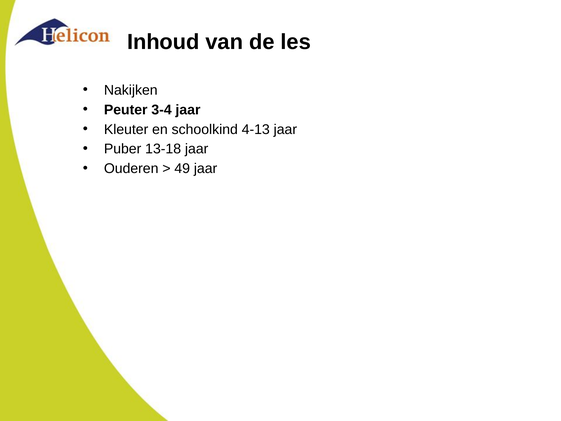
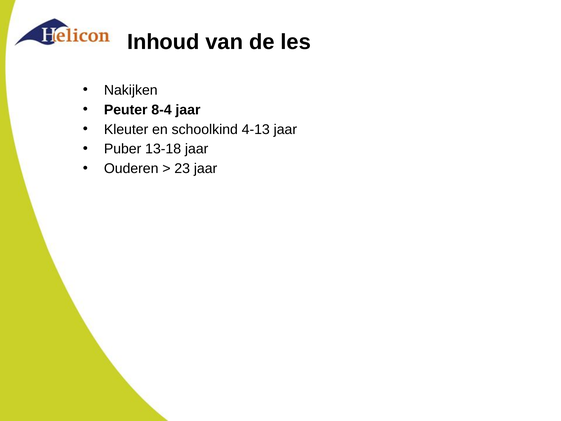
3-4: 3-4 -> 8-4
49: 49 -> 23
